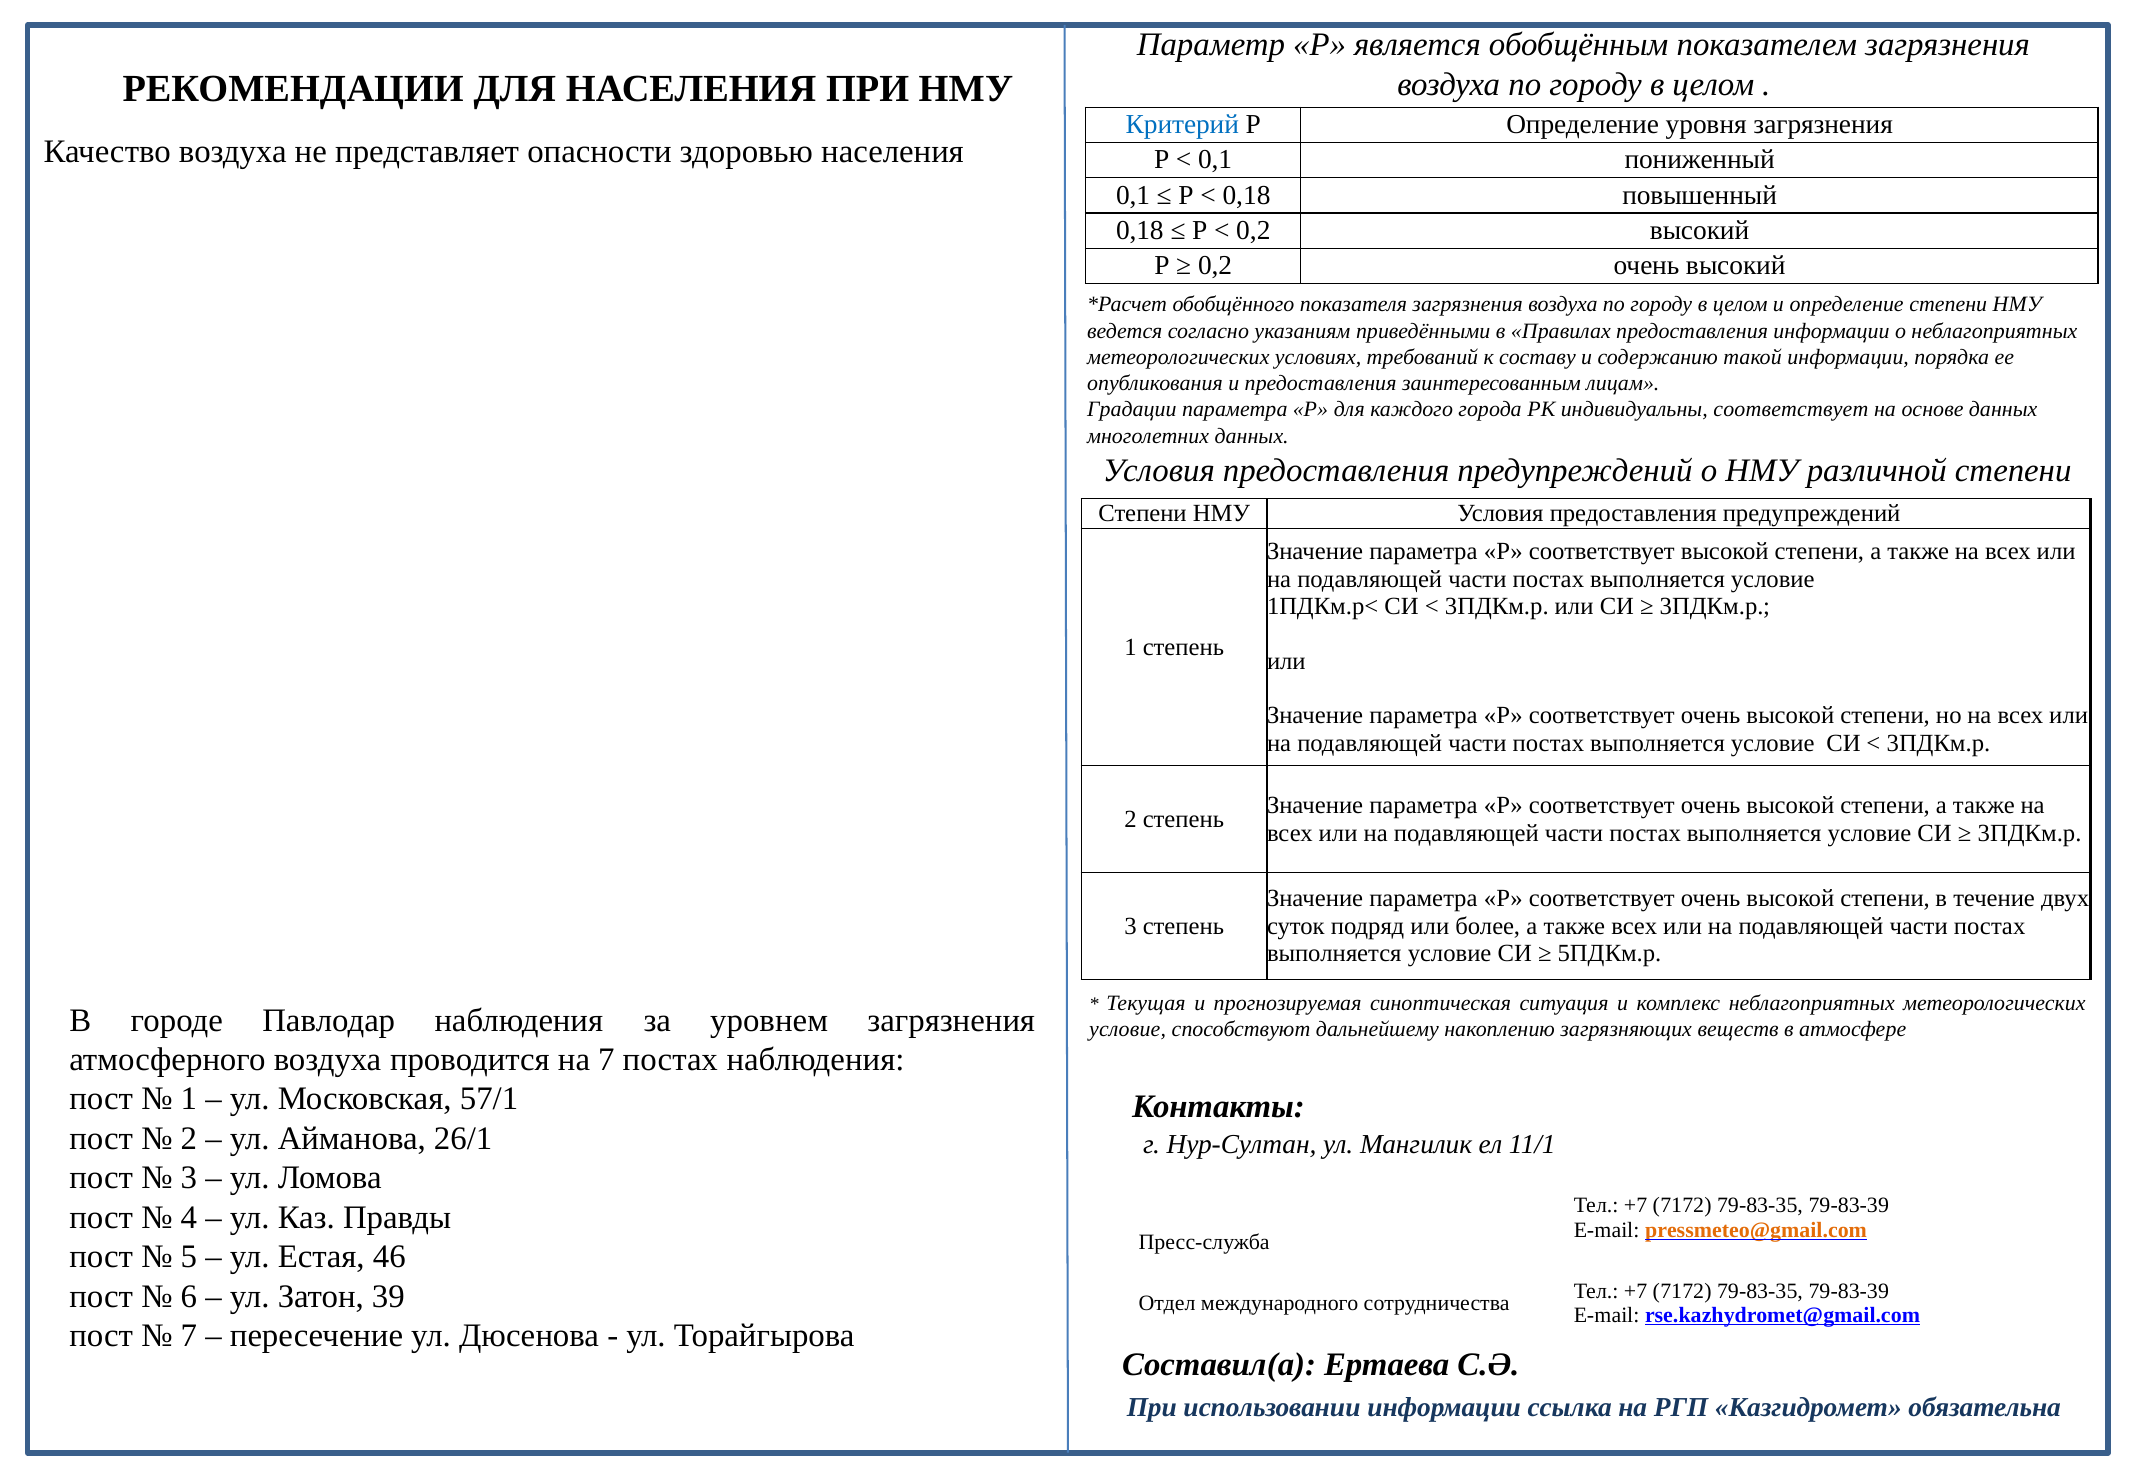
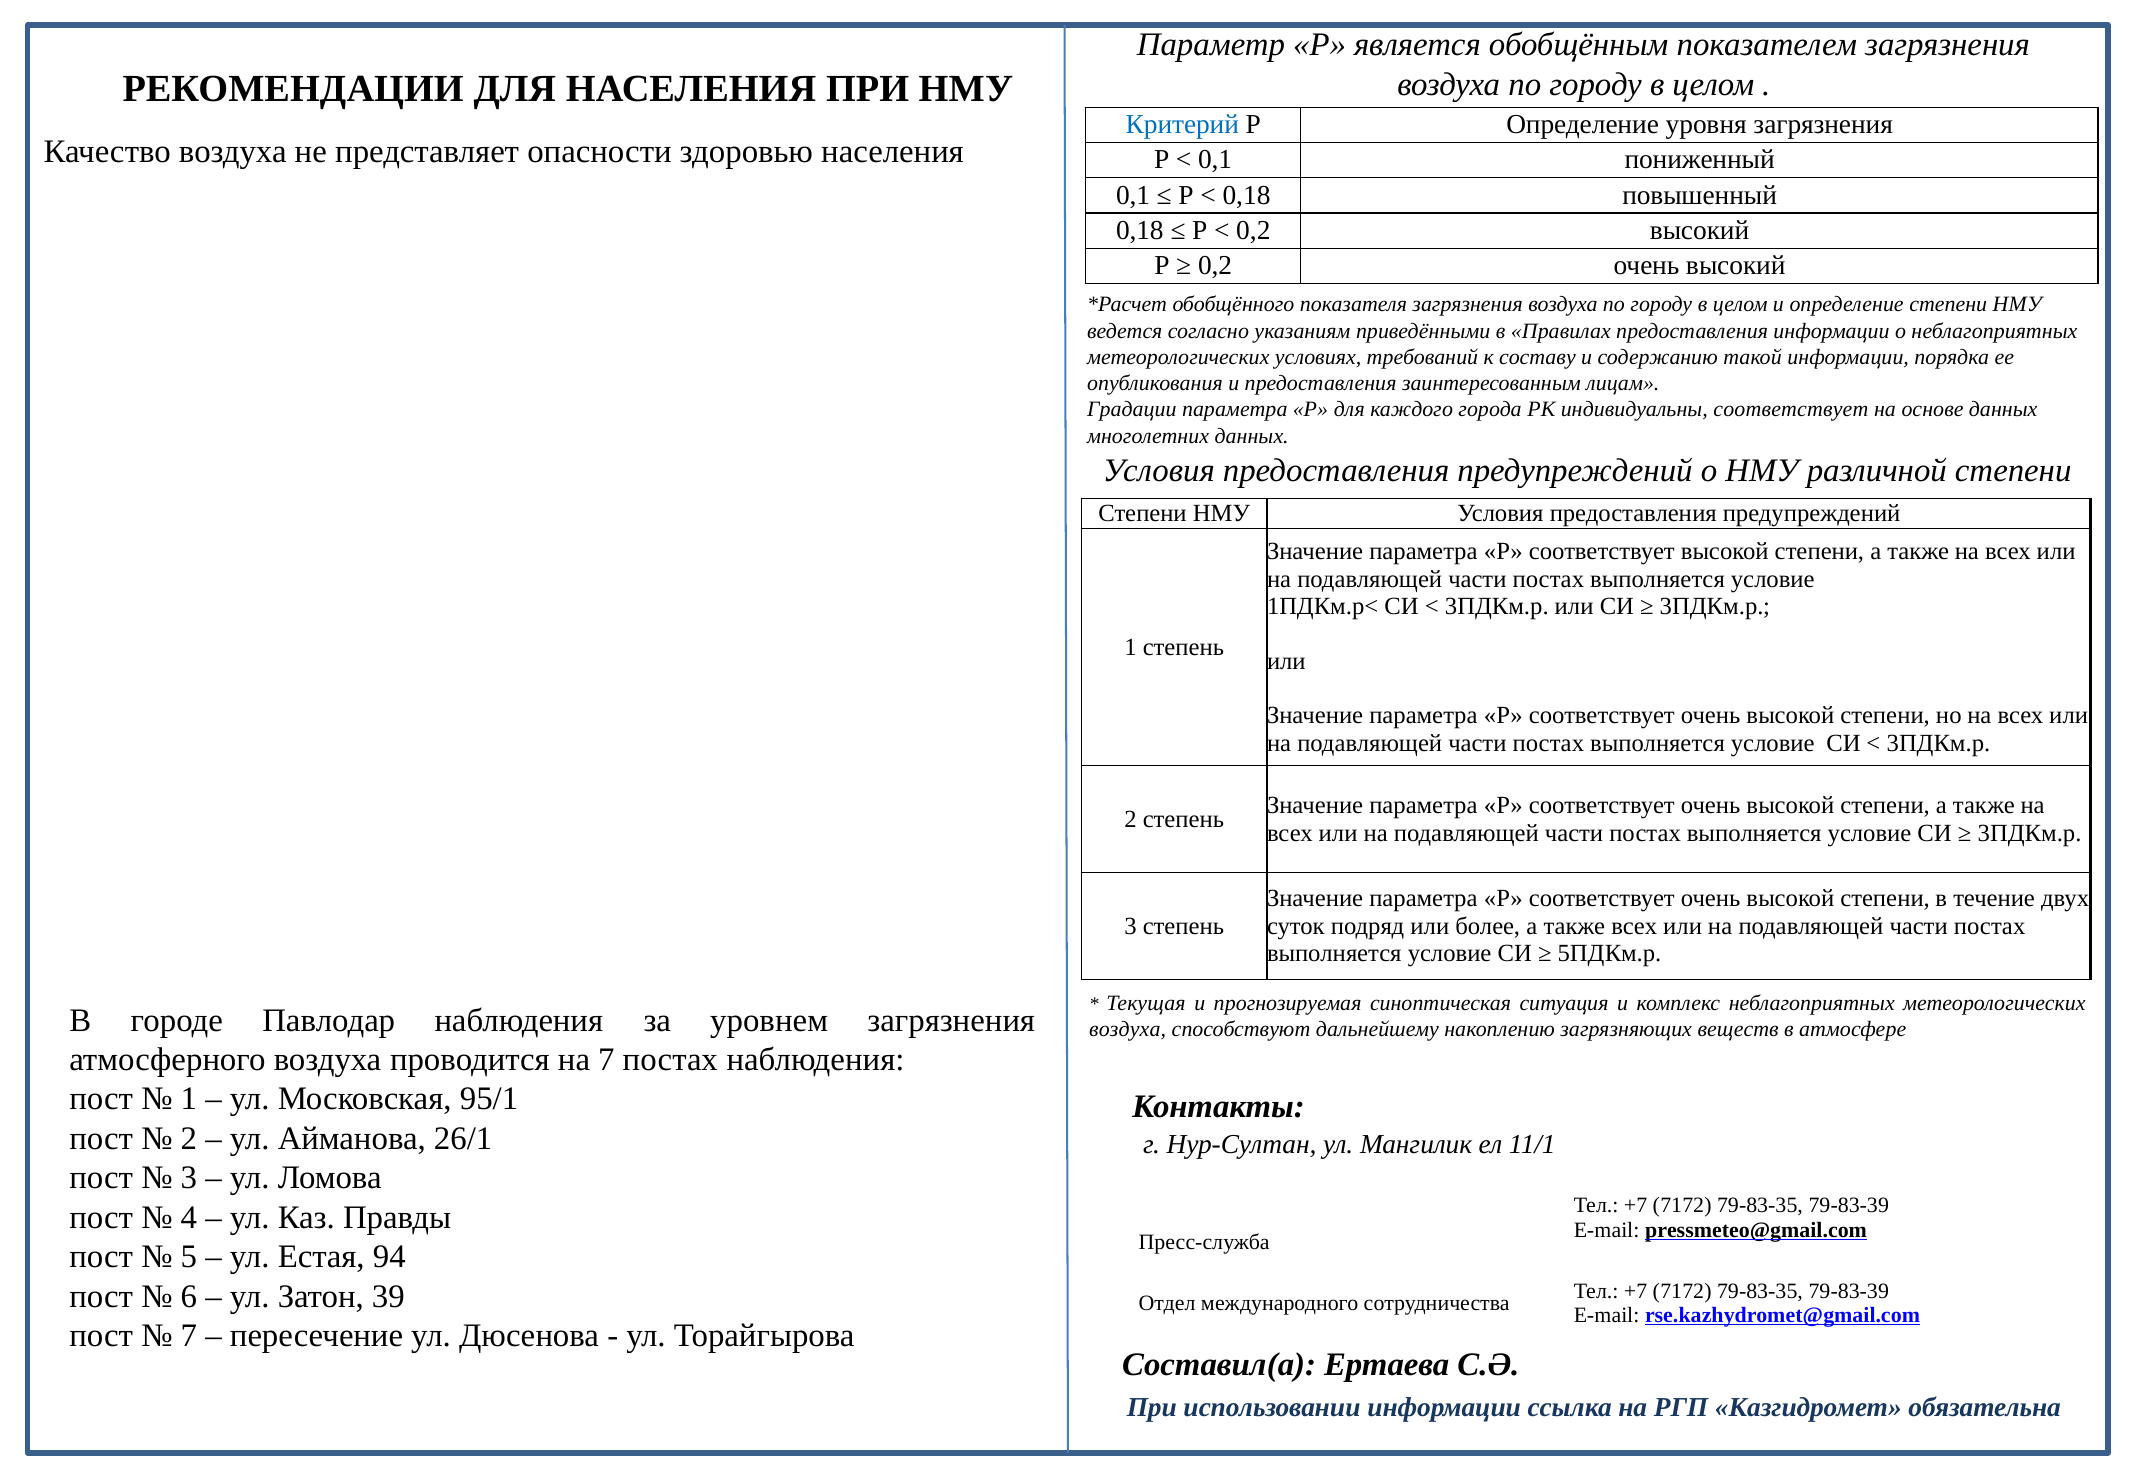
условие at (1128, 1030): условие -> воздуха
57/1: 57/1 -> 95/1
pressmeteo@gmail.com colour: orange -> black
46: 46 -> 94
